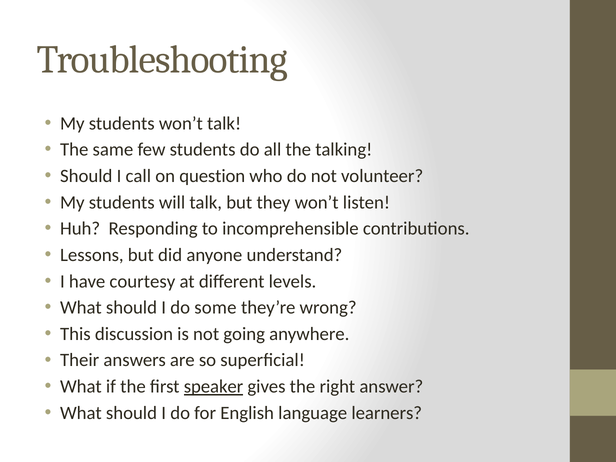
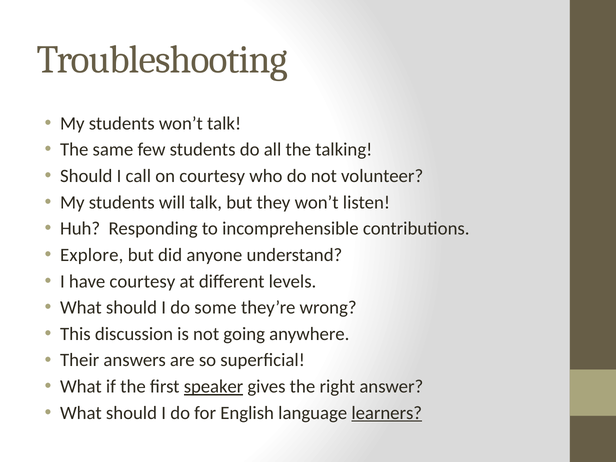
on question: question -> courtesy
Lessons: Lessons -> Explore
learners underline: none -> present
